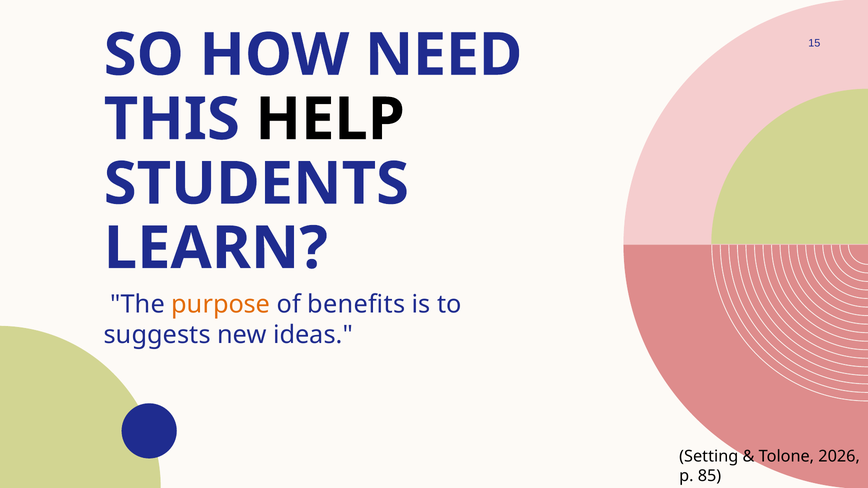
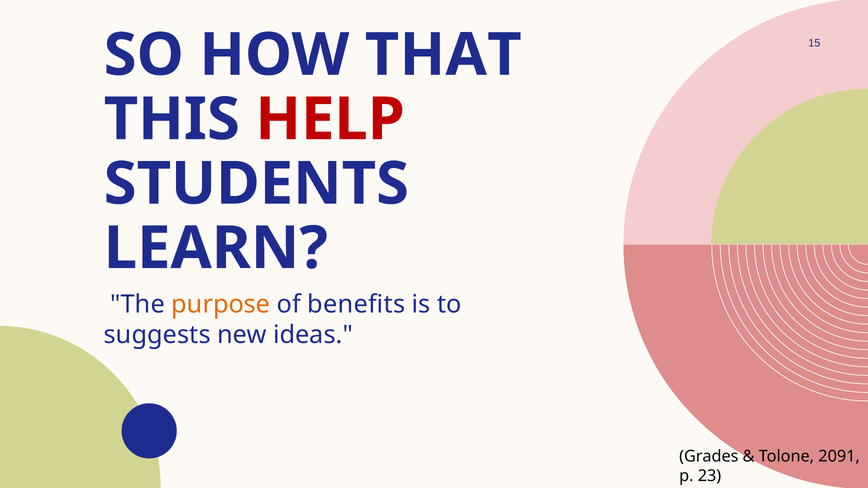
NEED: NEED -> THAT
HELP colour: black -> red
Setting: Setting -> Grades
2026: 2026 -> 2091
85: 85 -> 23
